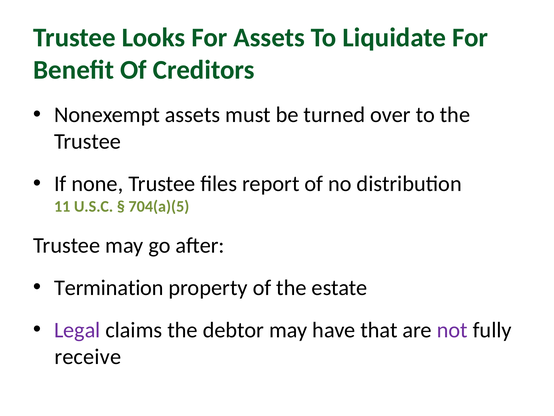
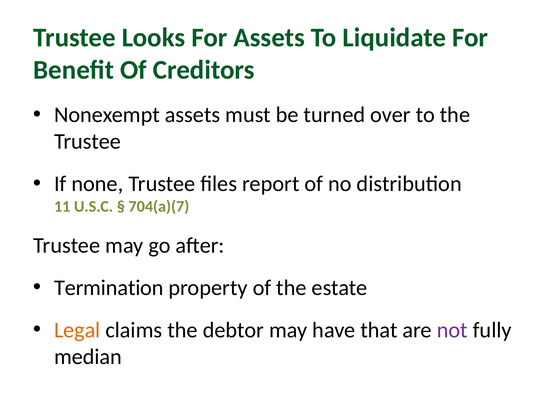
704(a)(5: 704(a)(5 -> 704(a)(7
Legal colour: purple -> orange
receive: receive -> median
